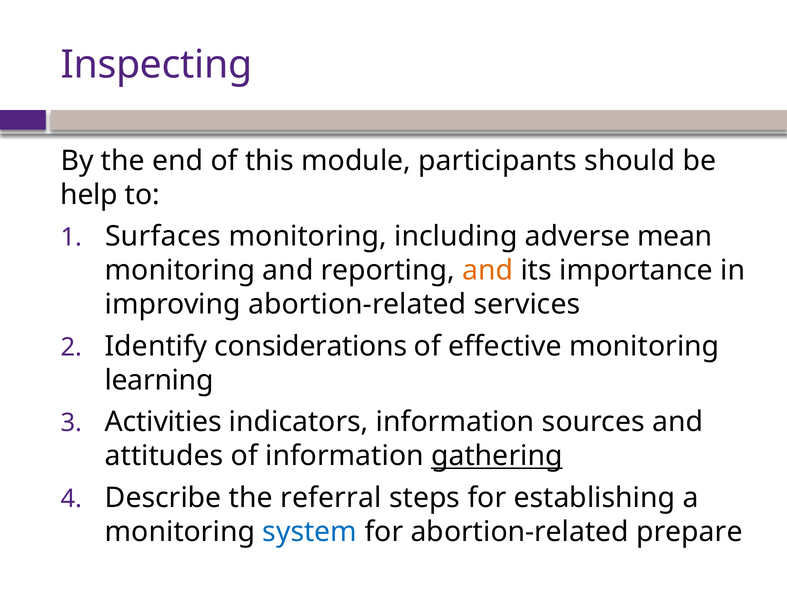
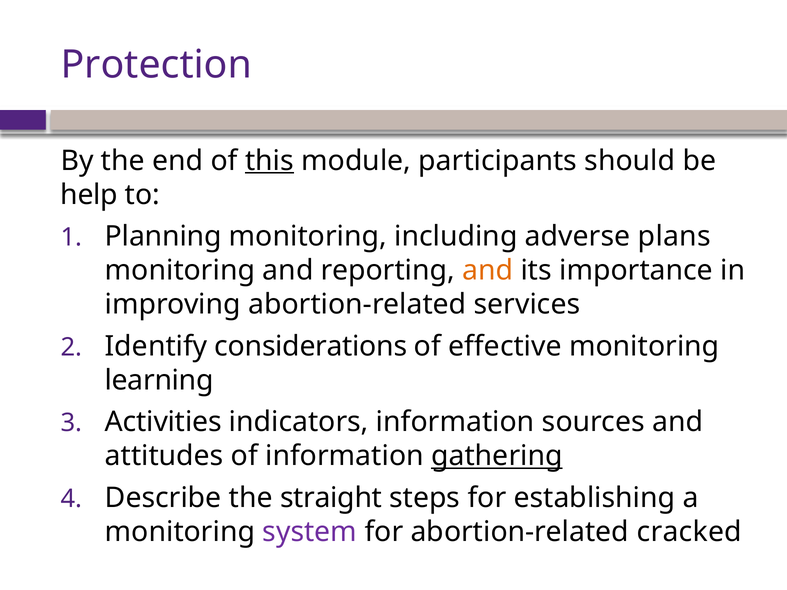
Inspecting: Inspecting -> Protection
this underline: none -> present
Surfaces: Surfaces -> Planning
mean: mean -> plans
referral: referral -> straight
system colour: blue -> purple
prepare: prepare -> cracked
